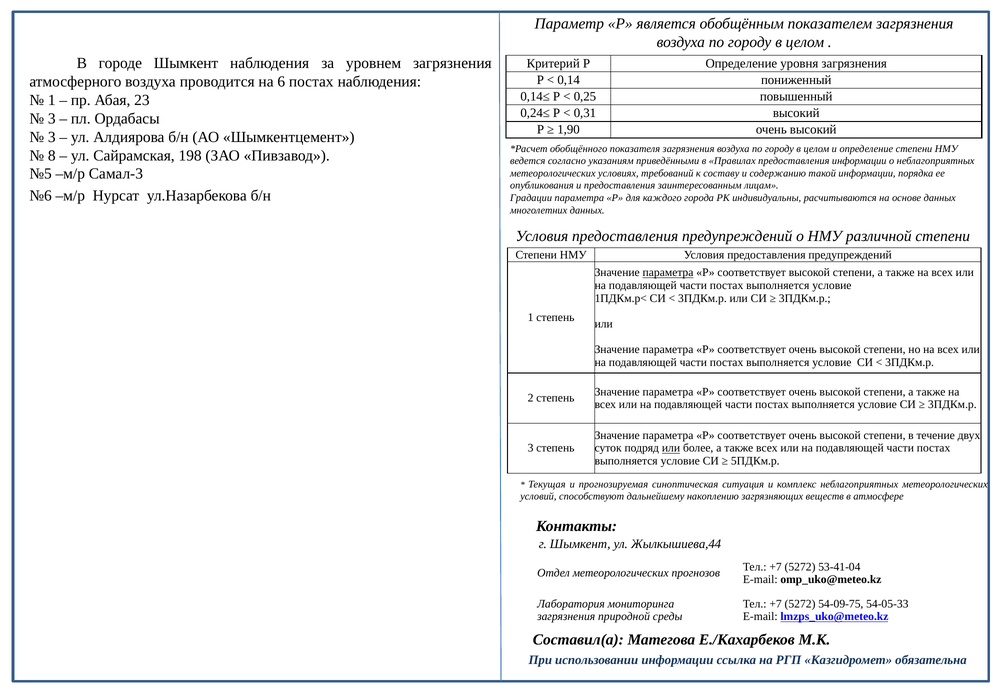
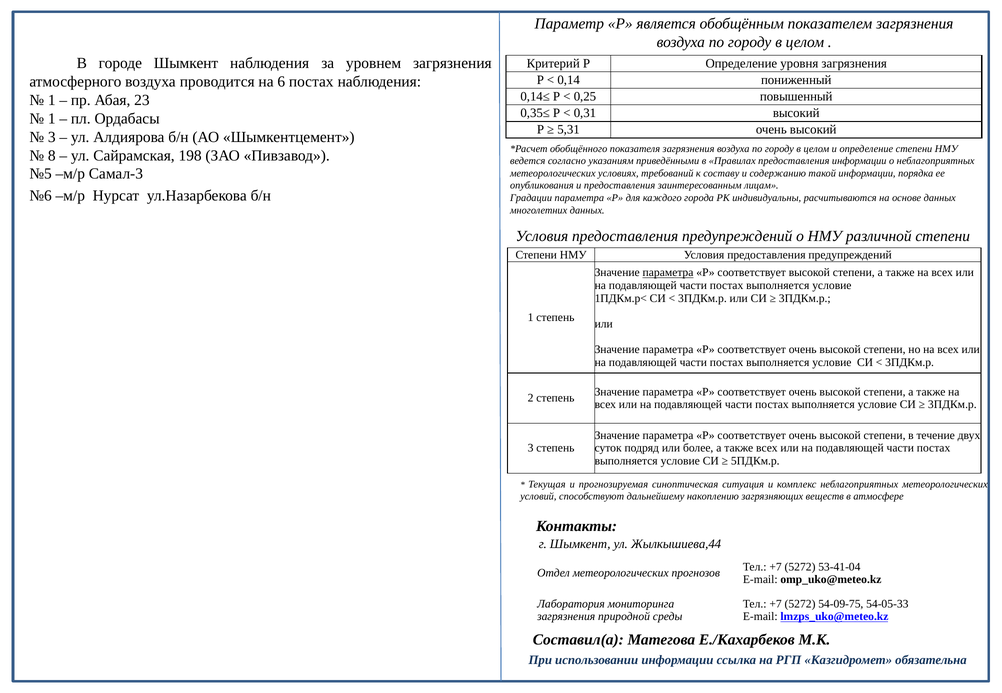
0,24≤: 0,24≤ -> 0,35≤
3 at (52, 119): 3 -> 1
1,90: 1,90 -> 5,31
или at (671, 449) underline: present -> none
